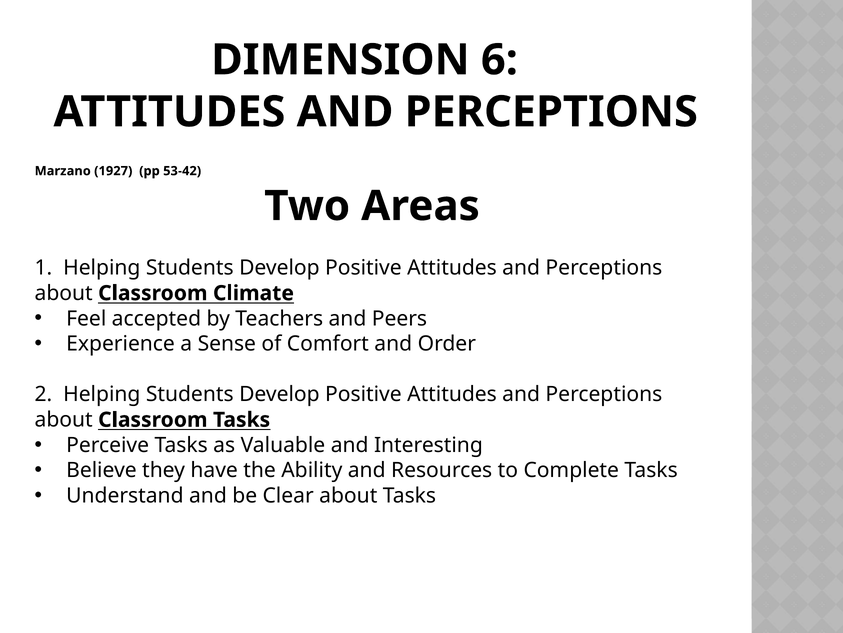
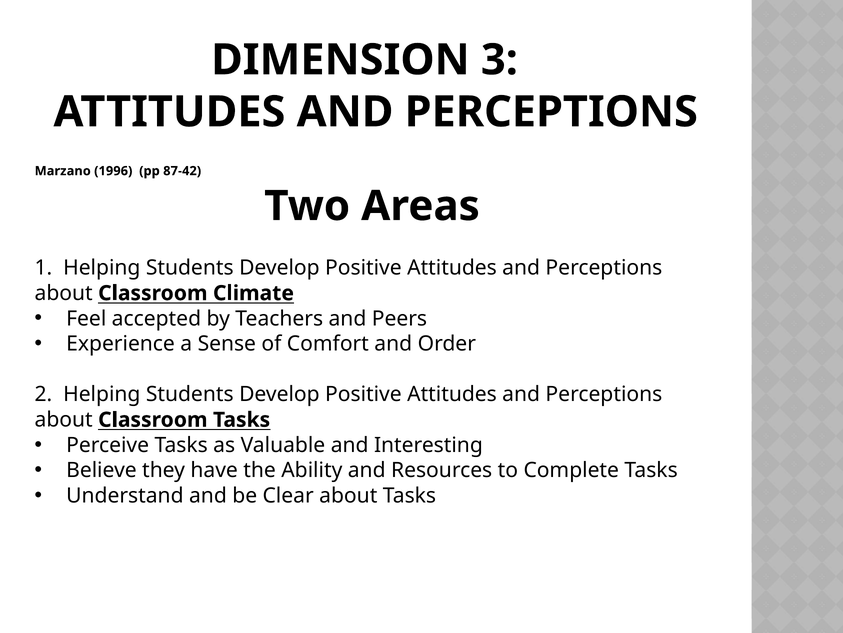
6: 6 -> 3
1927: 1927 -> 1996
53-42: 53-42 -> 87-42
